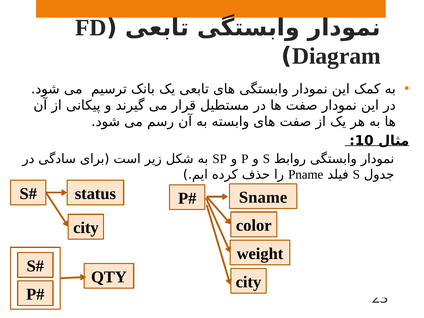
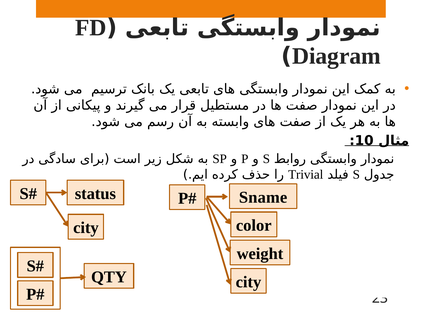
Pname: Pname -> Trivial
